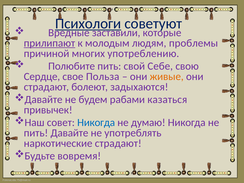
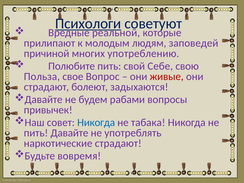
заставили: заставили -> реальной
прилипают underline: present -> none
проблемы: проблемы -> заповедей
Сердце: Сердце -> Польза
Польза: Польза -> Вопрос
живые colour: orange -> red
казаться: казаться -> вопросы
думаю: думаю -> табака
